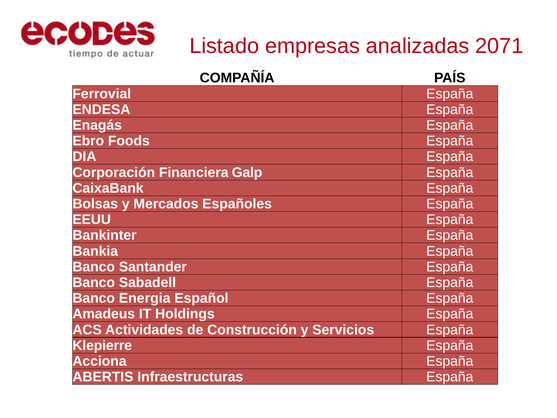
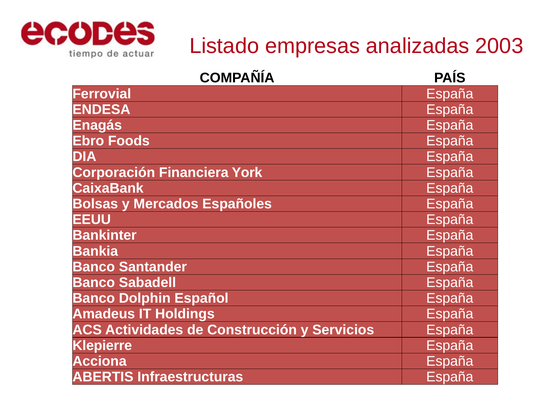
2071: 2071 -> 2003
Galp: Galp -> York
Energia: Energia -> Dolphin
